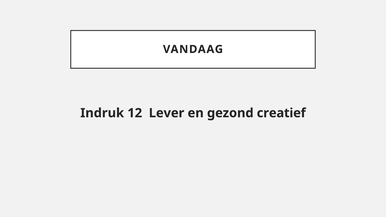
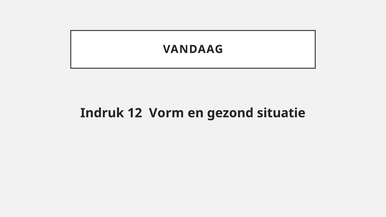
Lever: Lever -> Vorm
creatief: creatief -> situatie
